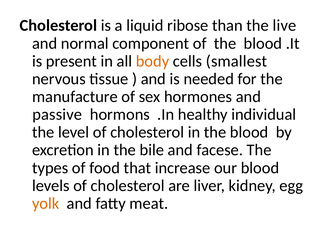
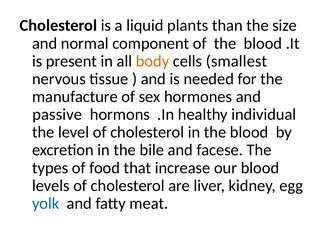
ribose: ribose -> plants
live: live -> size
yolk colour: orange -> blue
